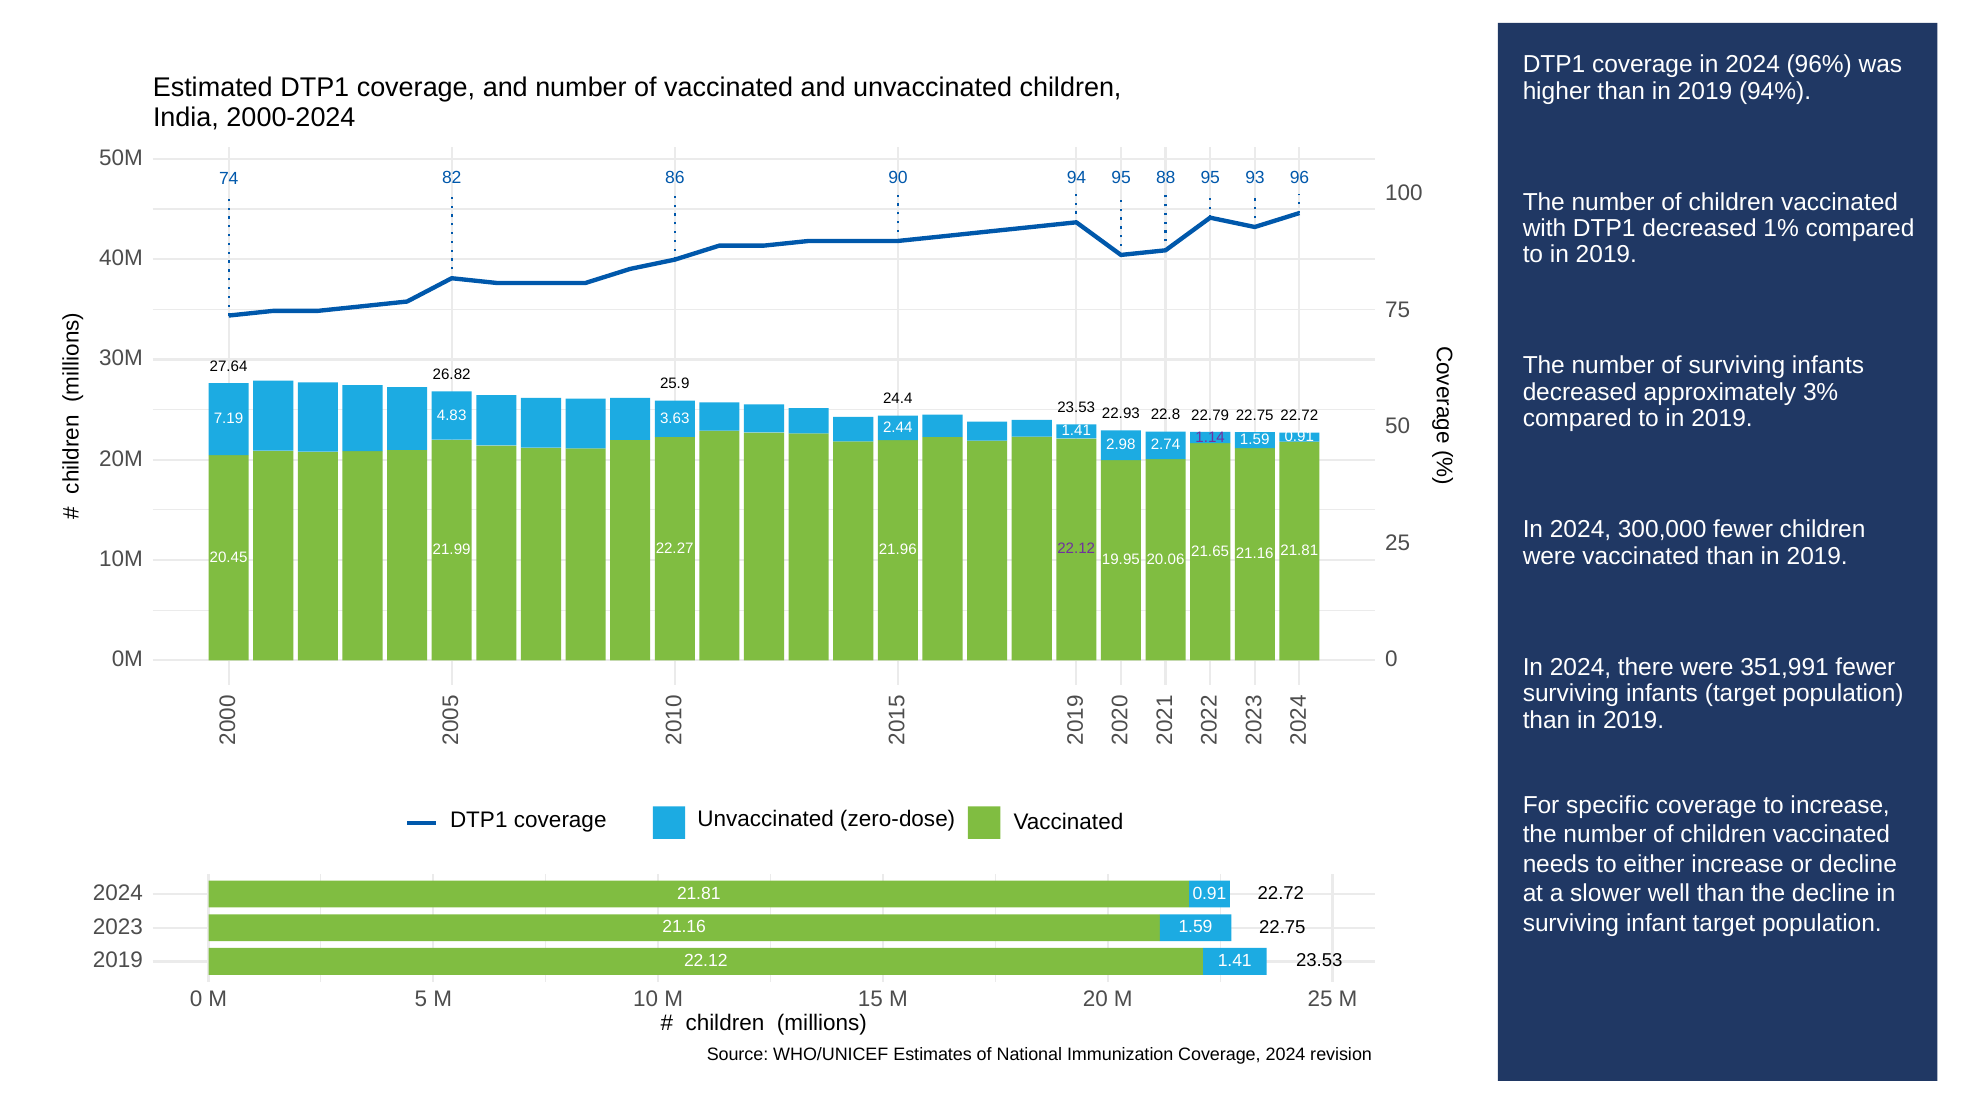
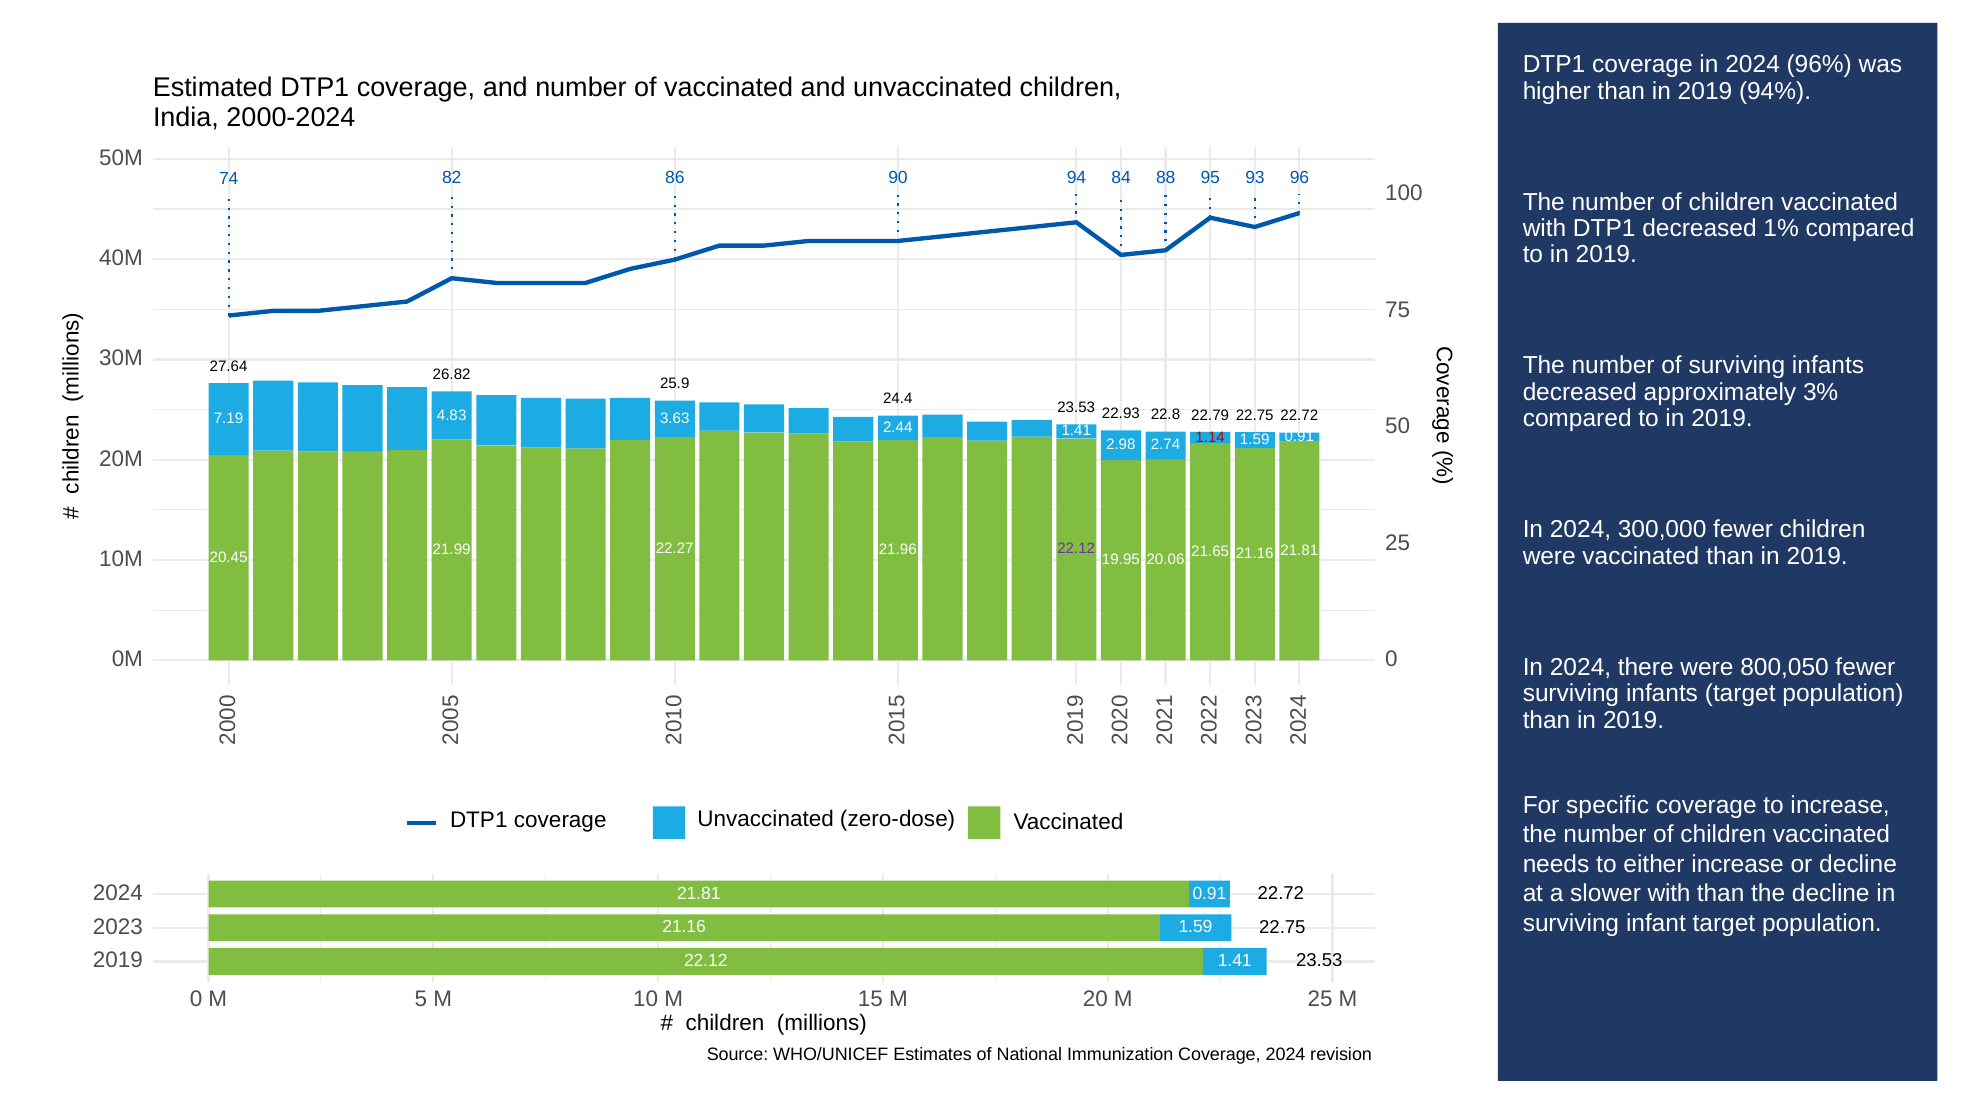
94 95: 95 -> 84
1.14 colour: purple -> red
351,991: 351,991 -> 800,050
slower well: well -> with
